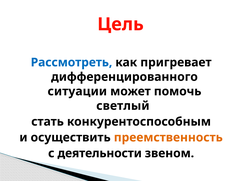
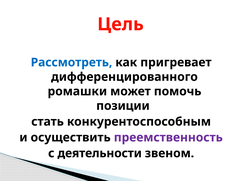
ситуации: ситуации -> ромашки
светлый: светлый -> позиции
преемственность colour: orange -> purple
